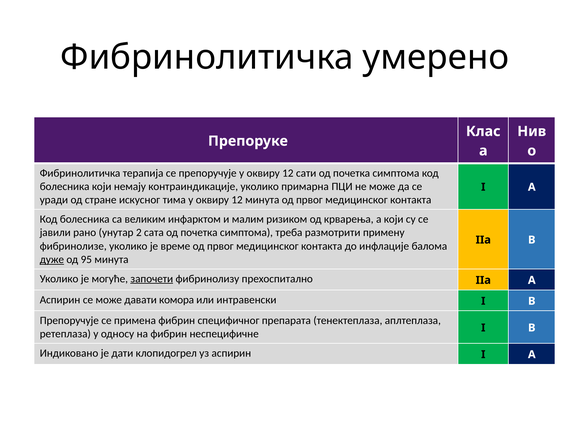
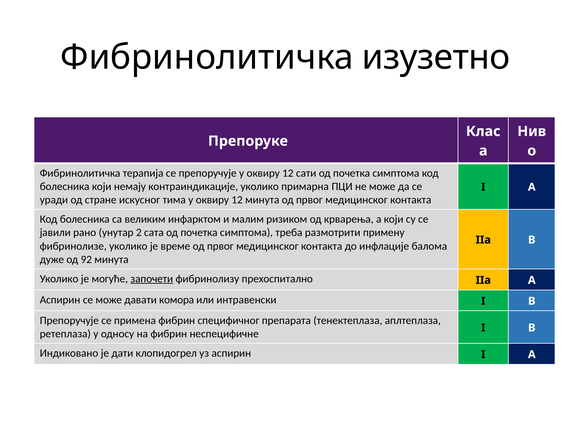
умерено: умерено -> изузетно
дуже underline: present -> none
95: 95 -> 92
